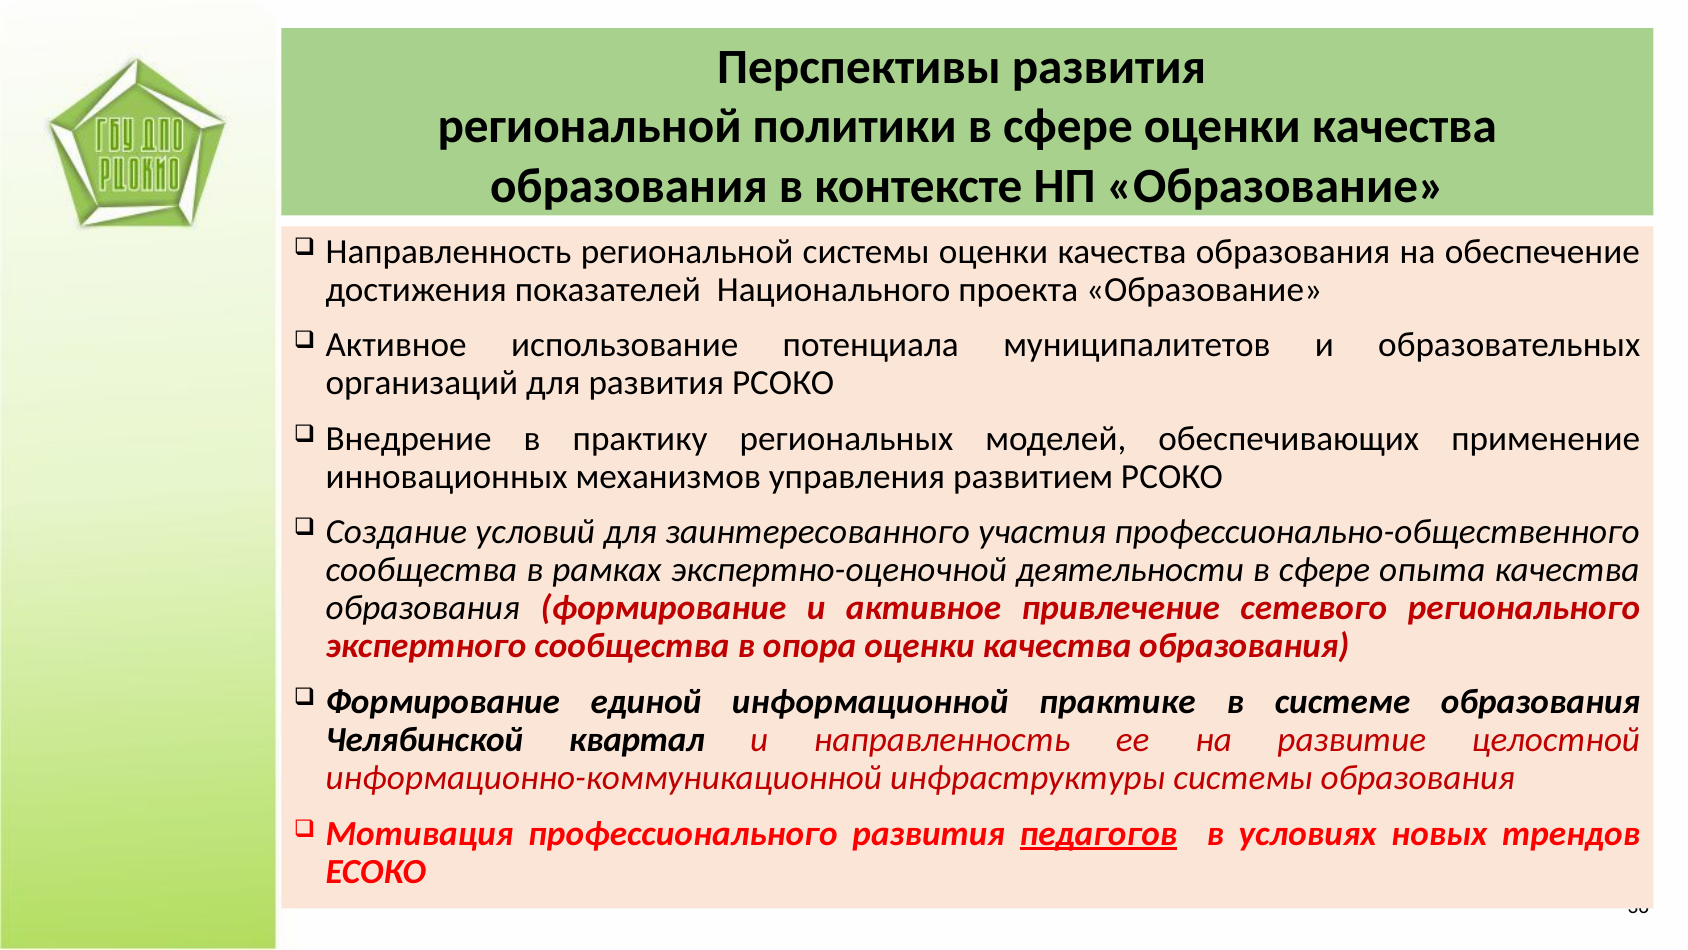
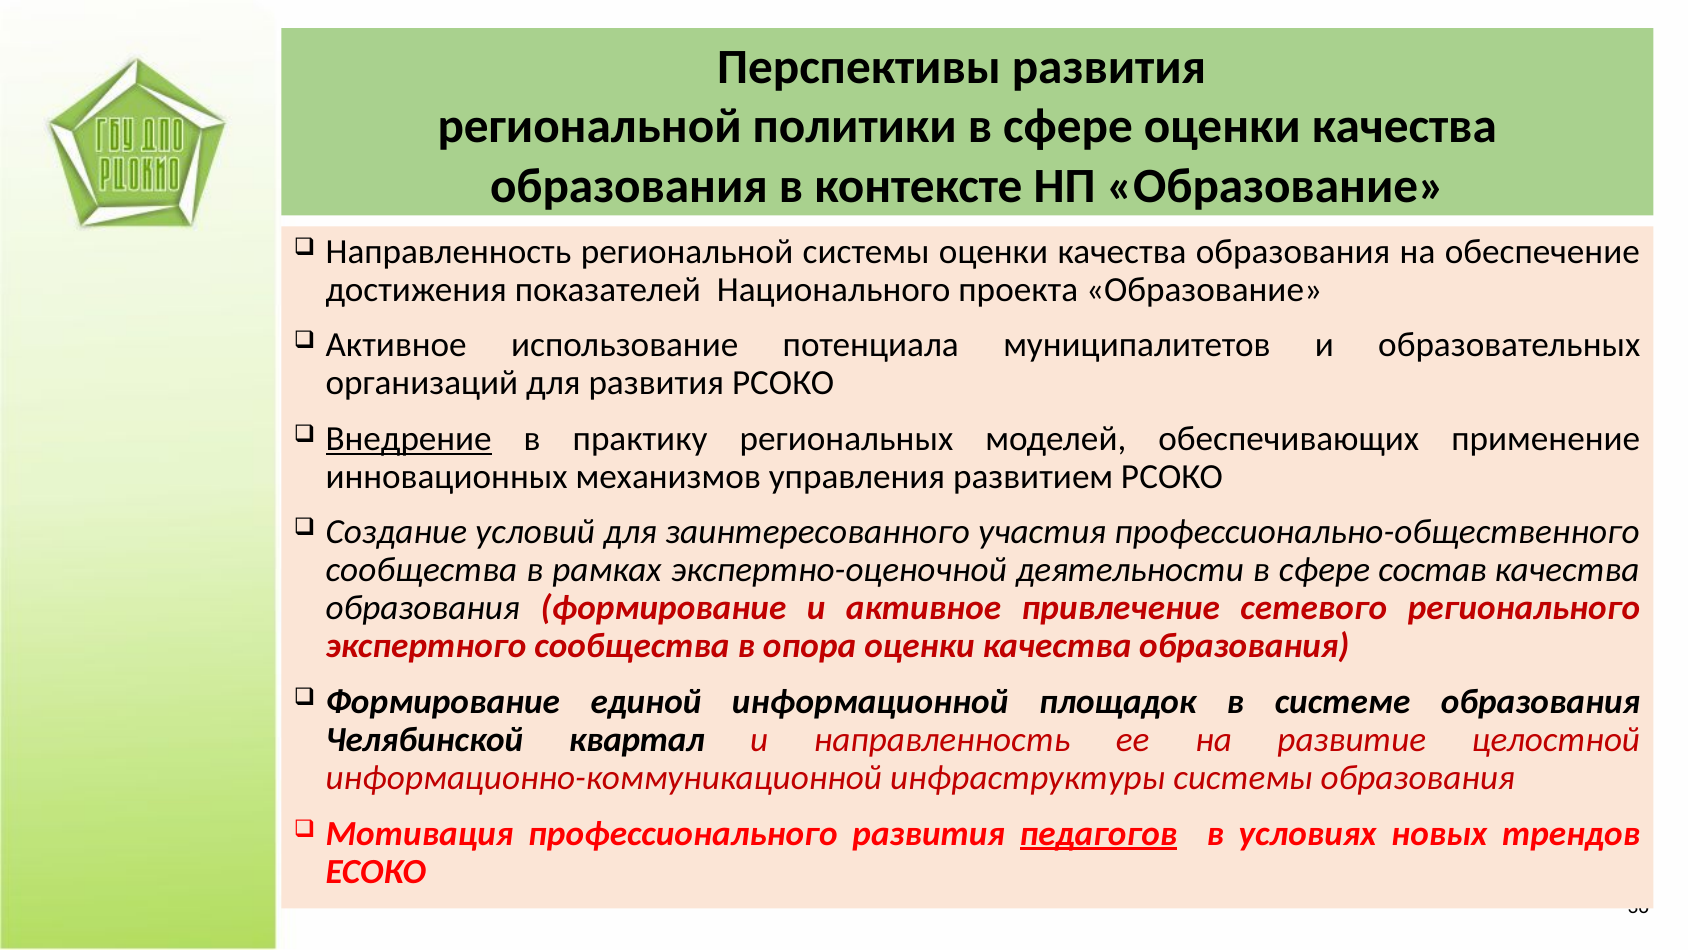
Внедрение underline: none -> present
опыта: опыта -> состав
практике: практике -> площадок
